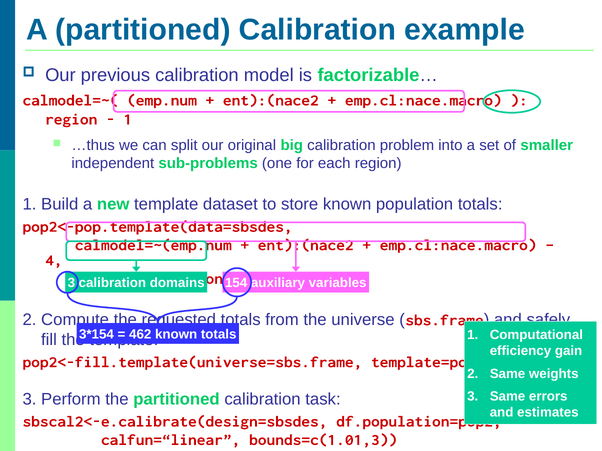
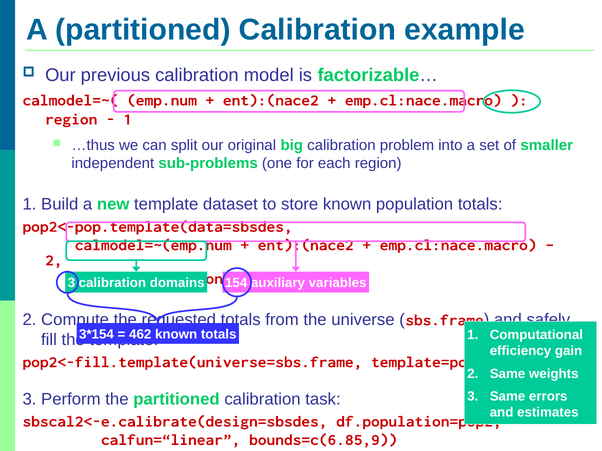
4 at (54, 260): 4 -> 2
bounds=c(1.01,3: bounds=c(1.01,3 -> bounds=c(6.85,9
